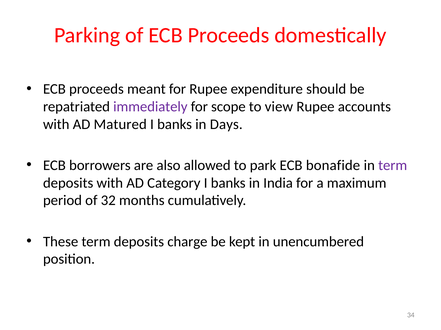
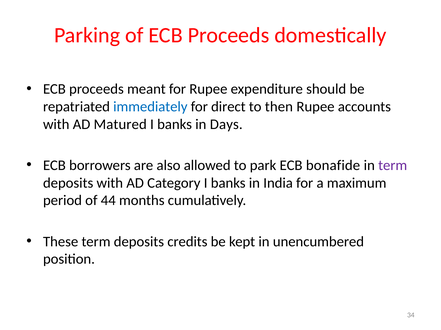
immediately colour: purple -> blue
scope: scope -> direct
view: view -> then
32: 32 -> 44
charge: charge -> credits
